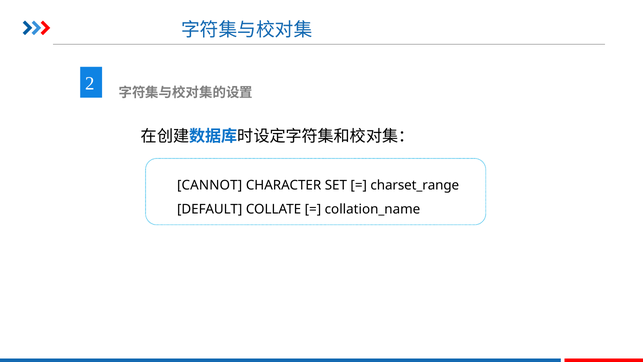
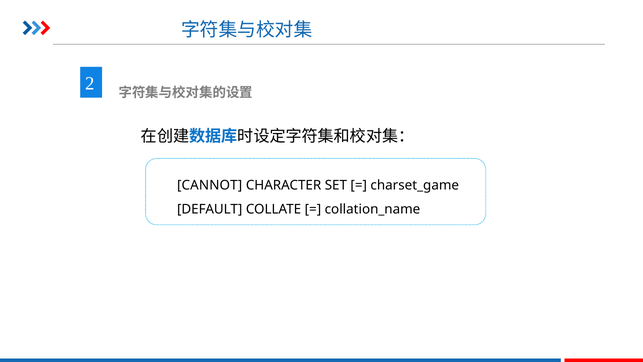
charset_range: charset_range -> charset_game
